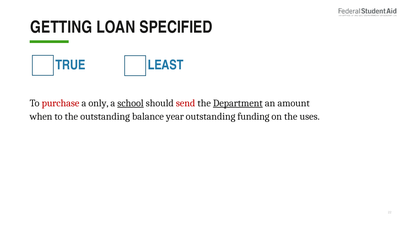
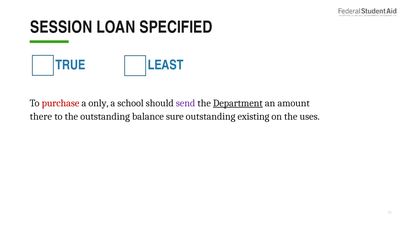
GETTING: GETTING -> SESSION
school underline: present -> none
send colour: red -> purple
when: when -> there
year: year -> sure
funding: funding -> existing
